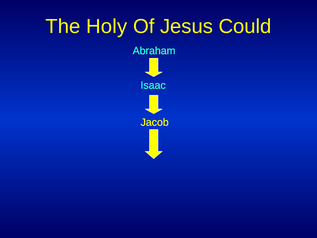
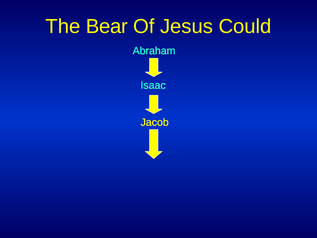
Holy: Holy -> Bear
